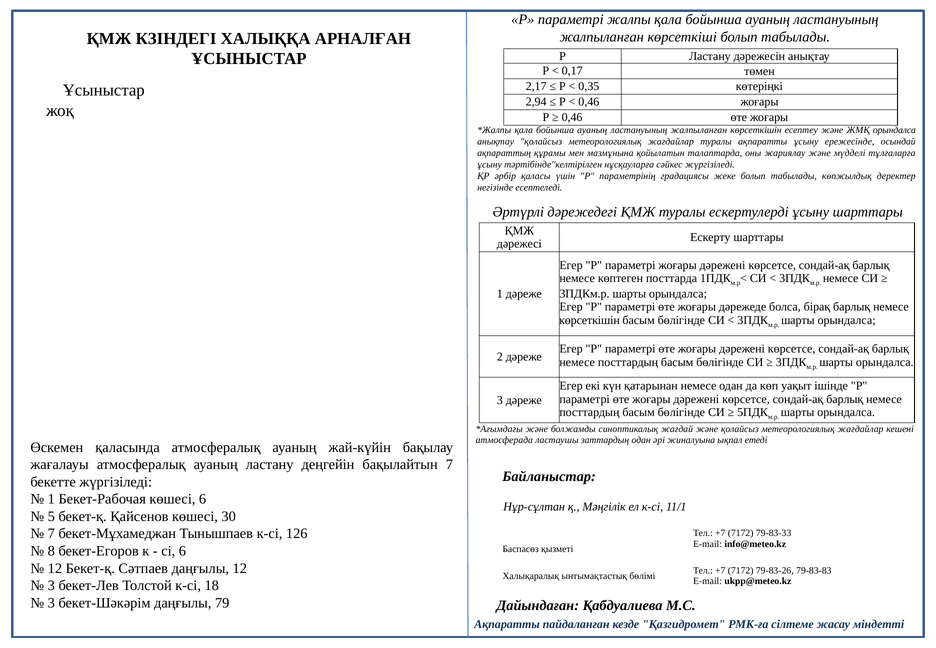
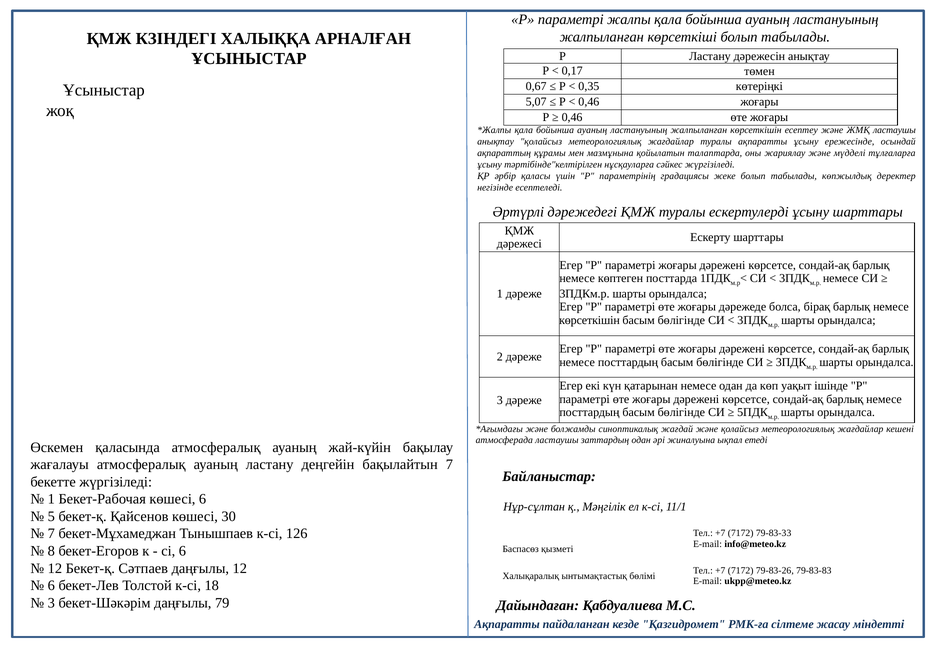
2,17: 2,17 -> 0,67
2,94: 2,94 -> 5,07
ЖМҚ орындалса: орындалса -> ластаушы
3 at (51, 586): 3 -> 6
